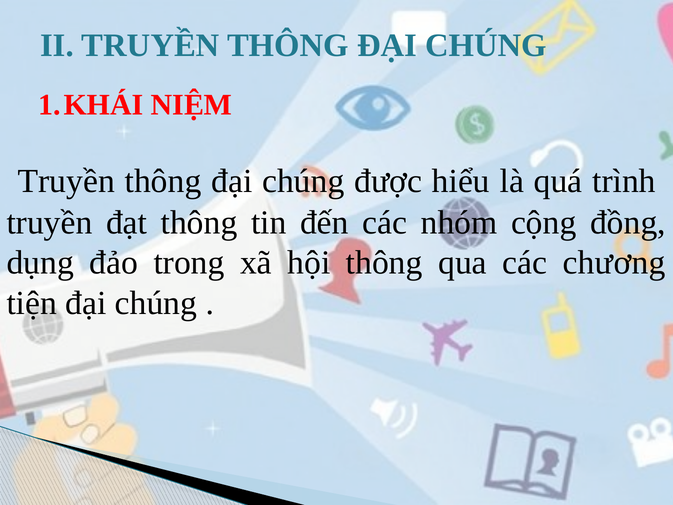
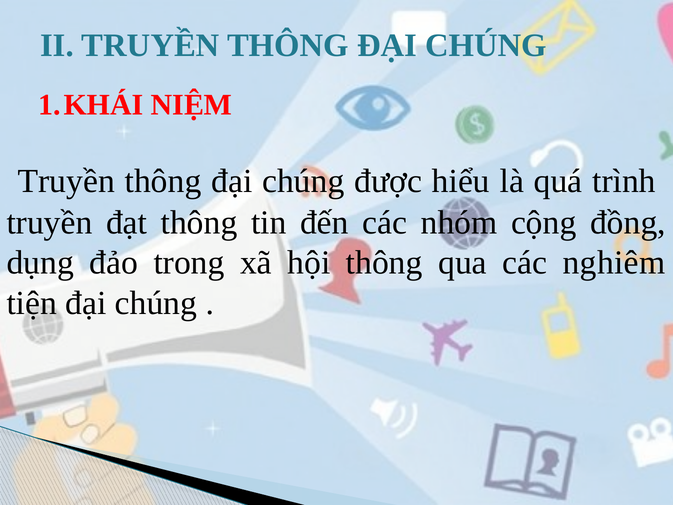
chương: chương -> nghiêm
